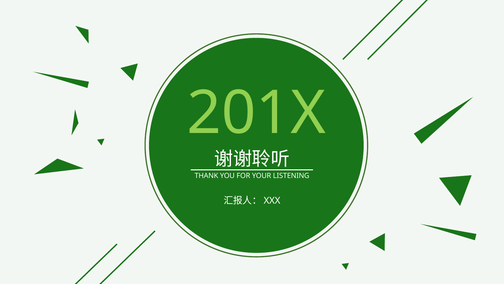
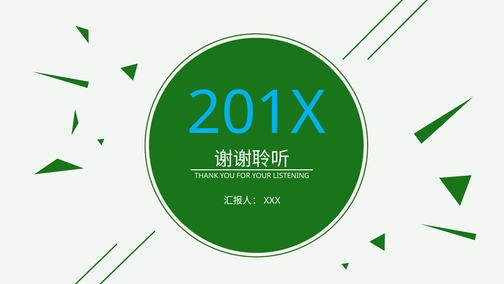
201X colour: light green -> light blue
